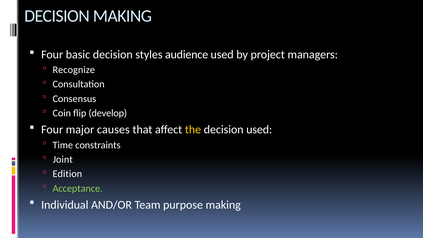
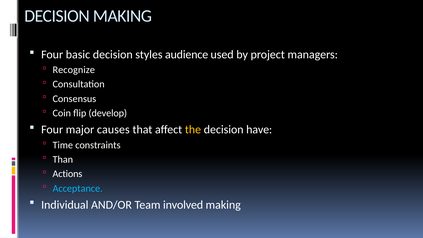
decision used: used -> have
Joint: Joint -> Than
Edition: Edition -> Actions
Acceptance colour: light green -> light blue
purpose: purpose -> involved
